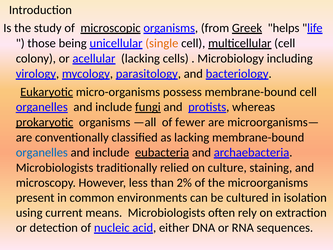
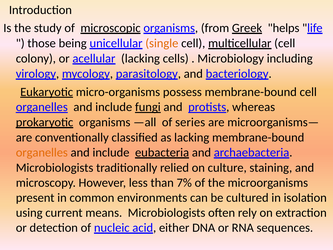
fewer: fewer -> series
organelles at (42, 152) colour: blue -> orange
2%: 2% -> 7%
